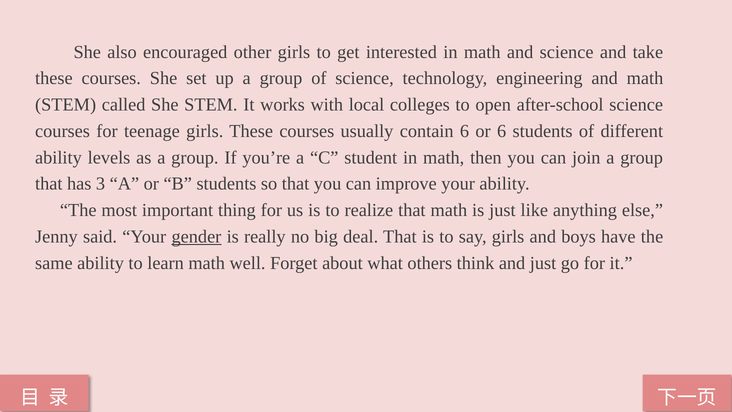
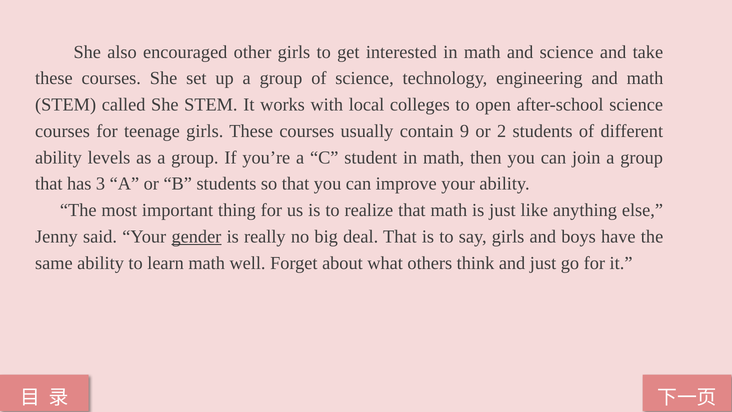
contain 6: 6 -> 9
or 6: 6 -> 2
